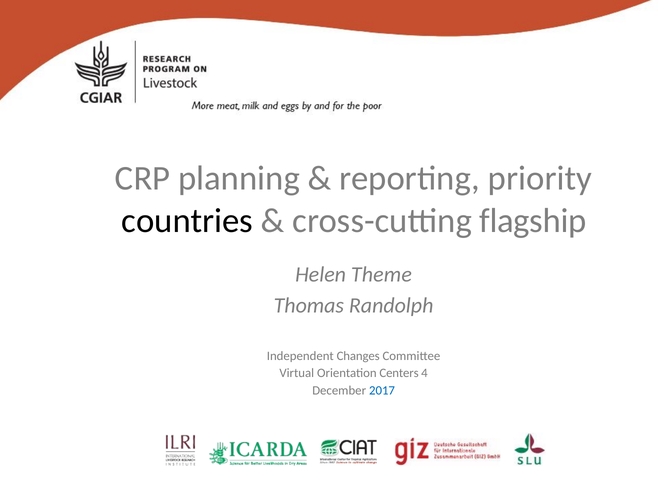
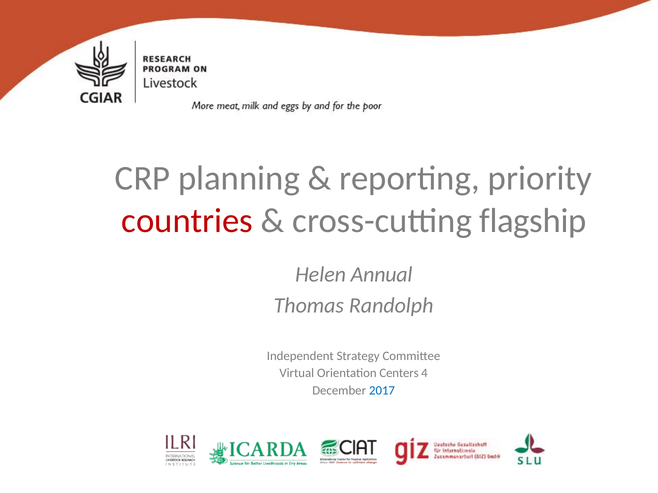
countries colour: black -> red
Theme: Theme -> Annual
Changes: Changes -> Strategy
